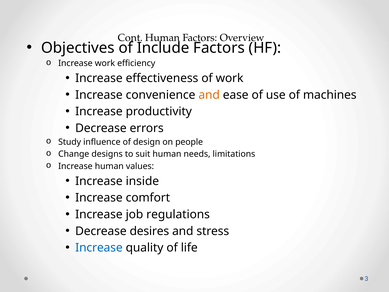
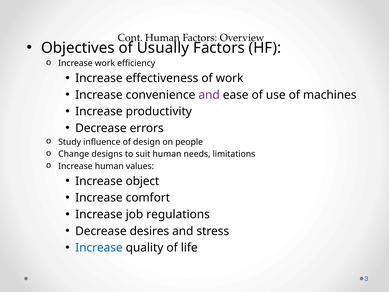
Include: Include -> Usually
and at (209, 95) colour: orange -> purple
inside: inside -> object
